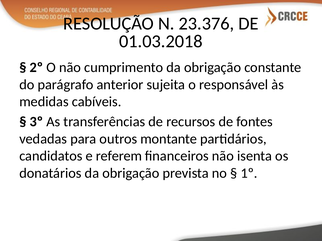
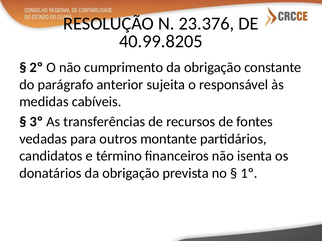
01.03.2018: 01.03.2018 -> 40.99.8205
referem: referem -> término
